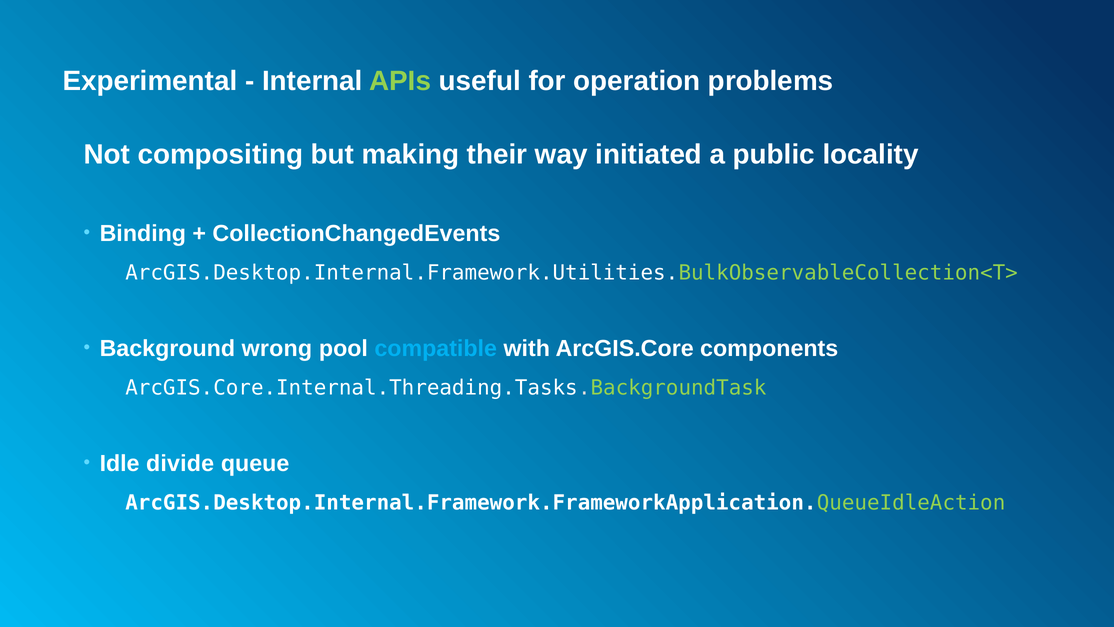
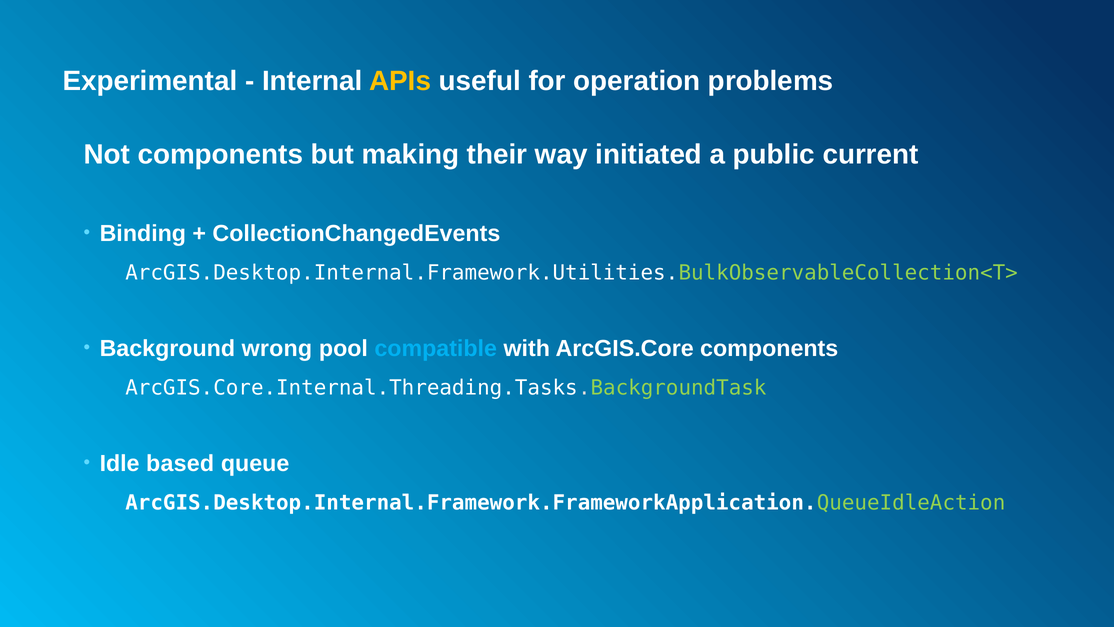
APIs colour: light green -> yellow
Not compositing: compositing -> components
locality: locality -> current
divide: divide -> based
